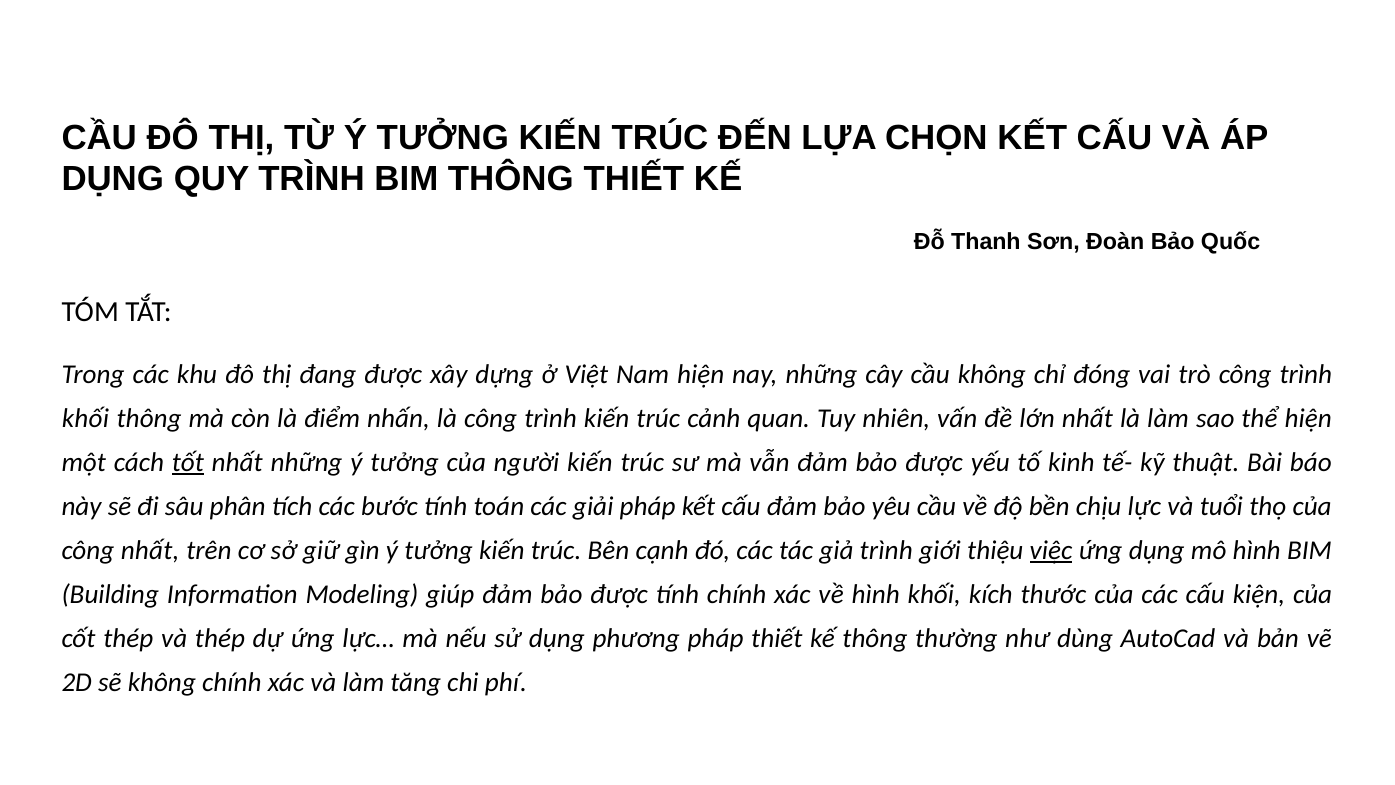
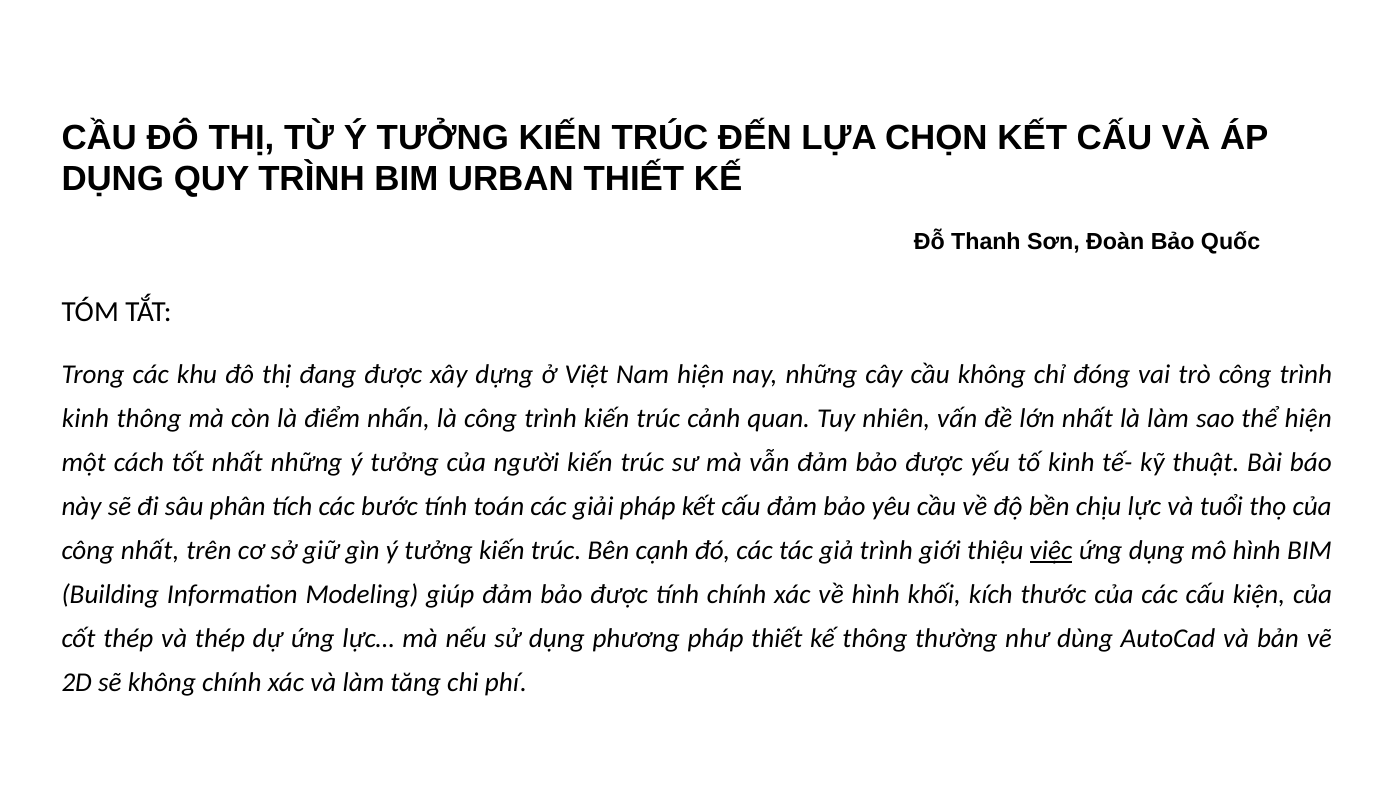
BIM THÔNG: THÔNG -> URBAN
khối at (85, 418): khối -> kinh
tốt underline: present -> none
